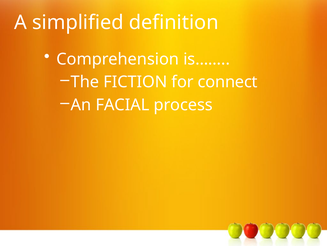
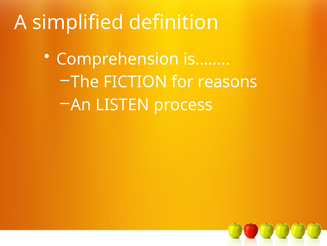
connect: connect -> reasons
FACIAL: FACIAL -> LISTEN
